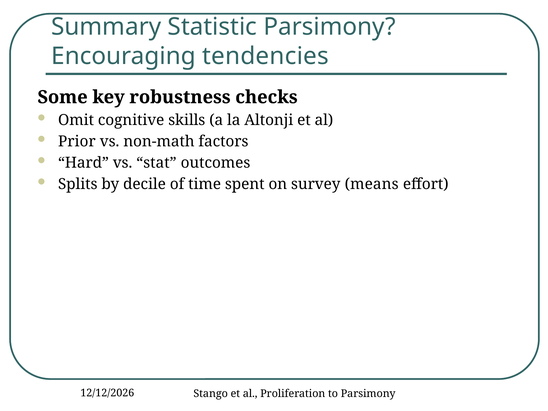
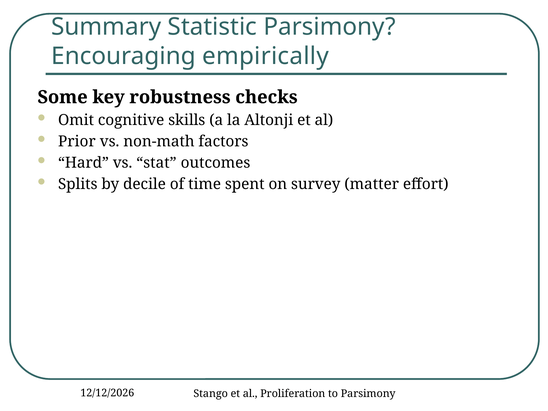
tendencies: tendencies -> empirically
means: means -> matter
